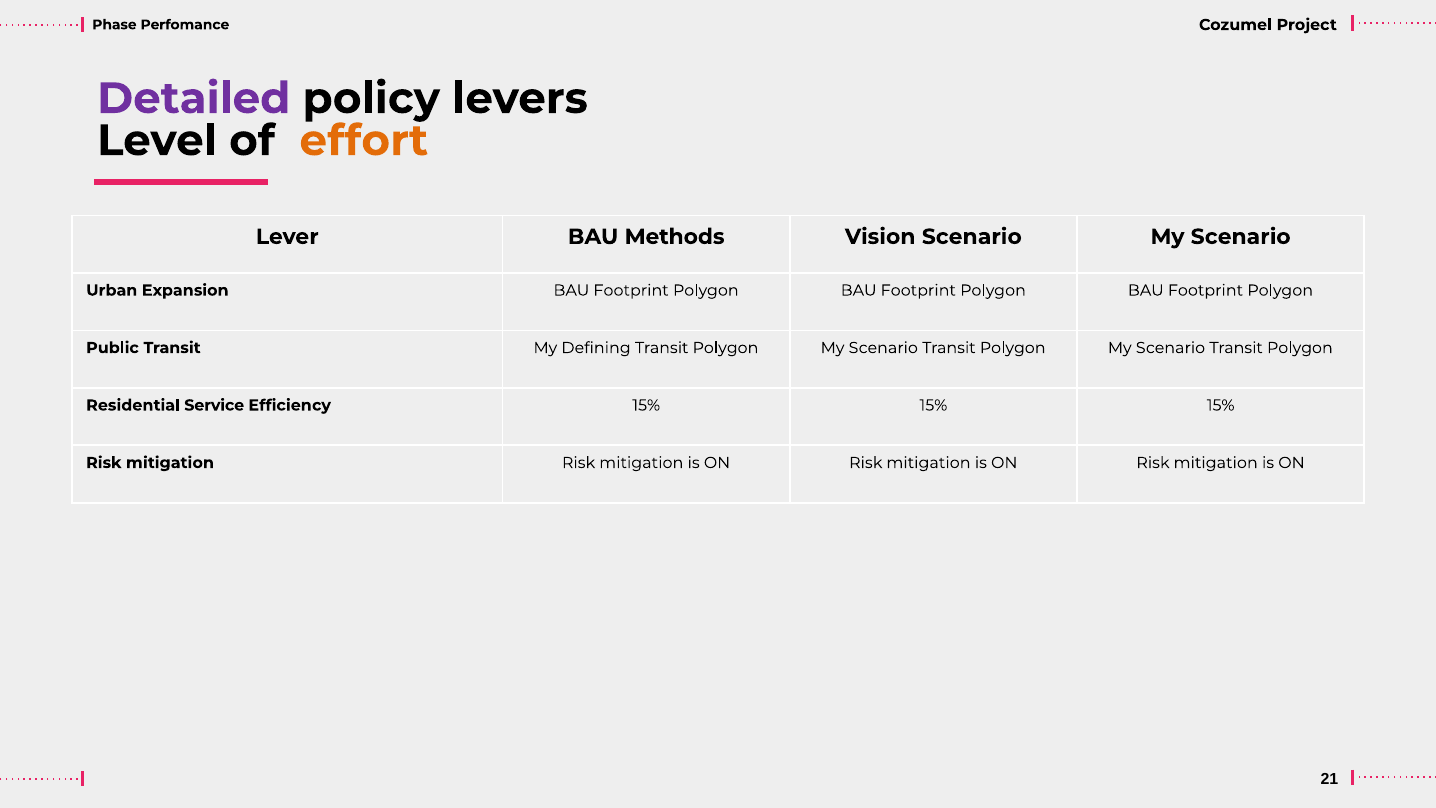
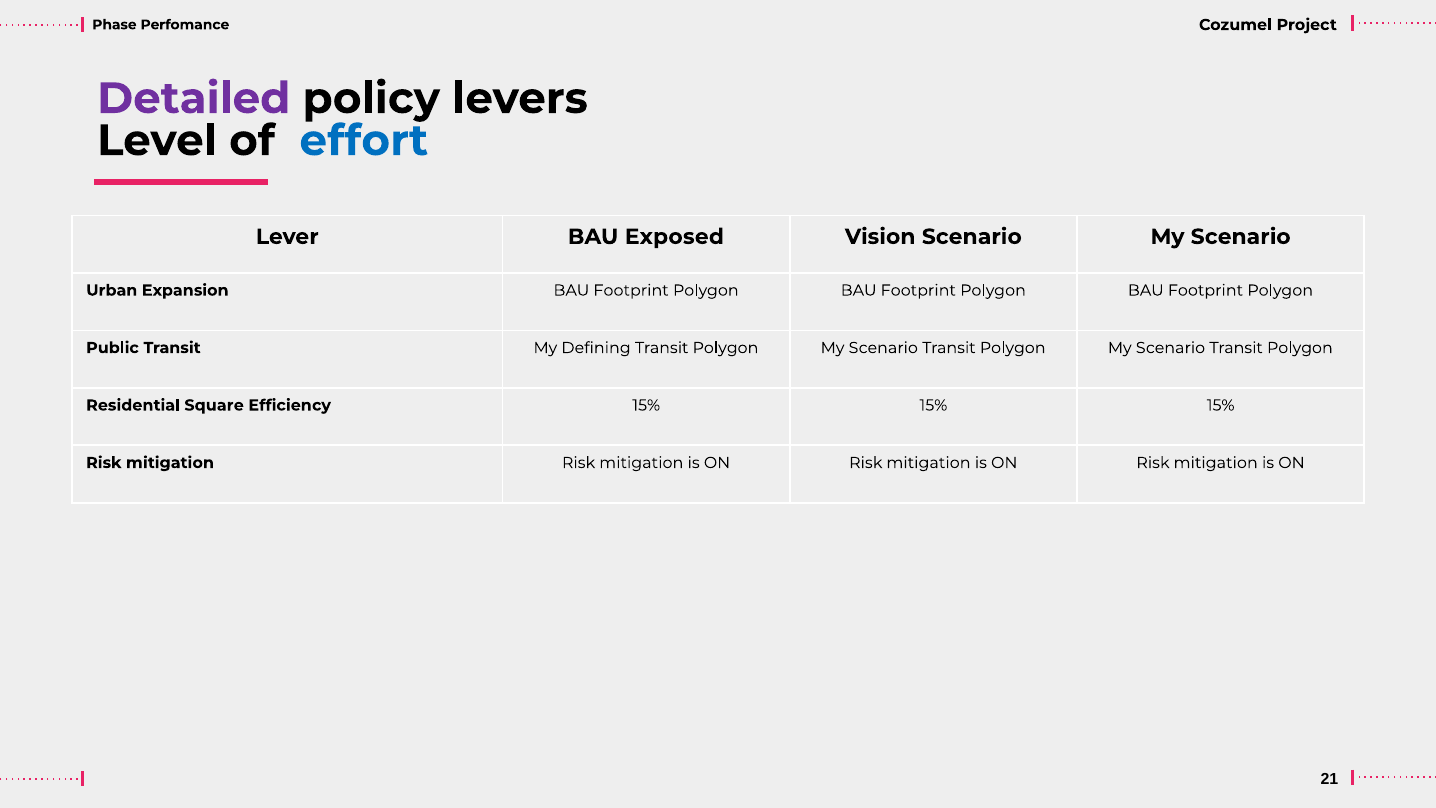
effort colour: orange -> blue
Methods: Methods -> Exposed
Service: Service -> Square
